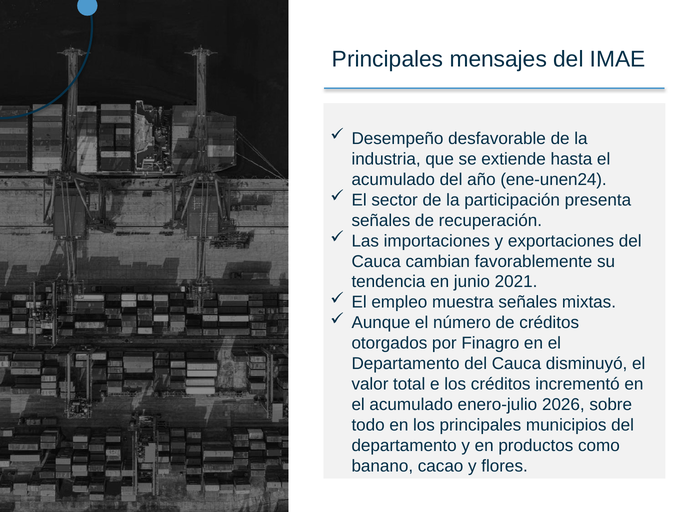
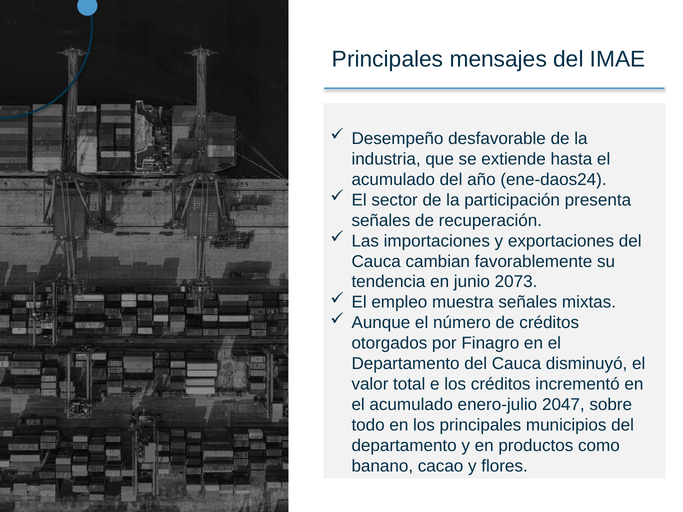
ene-unen24: ene-unen24 -> ene-daos24
2021: 2021 -> 2073
2026: 2026 -> 2047
